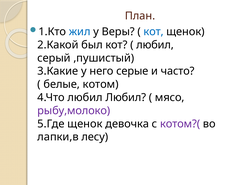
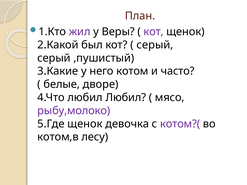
жил colour: blue -> purple
кот at (154, 32) colour: blue -> purple
любил at (155, 45): любил -> серый
серые: серые -> котом
котом: котом -> дворе
лапки,в: лапки,в -> котом,в
